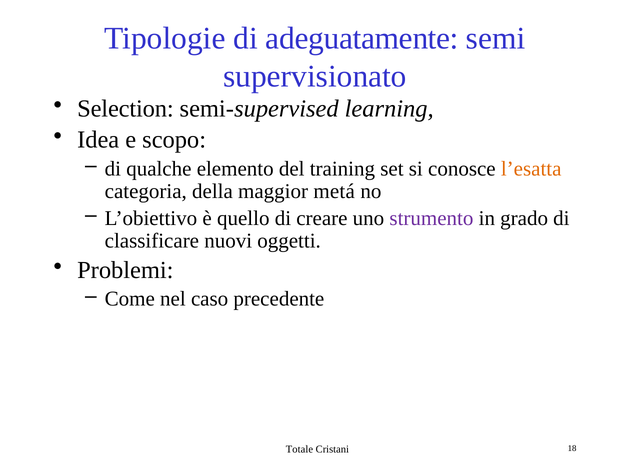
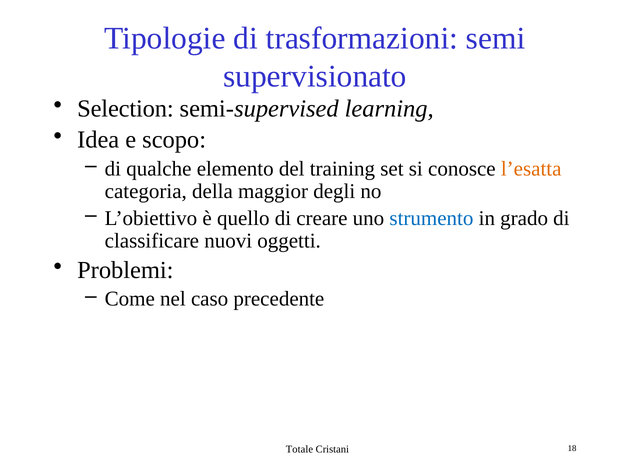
adeguatamente: adeguatamente -> trasformazioni
metá: metá -> degli
strumento colour: purple -> blue
